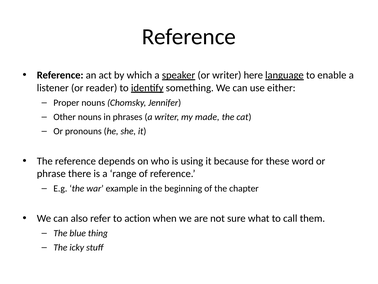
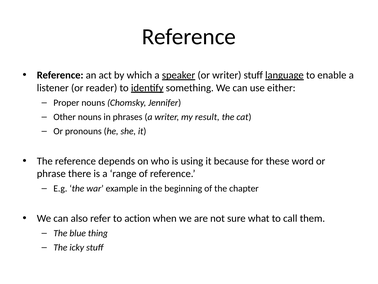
writer here: here -> stuff
made: made -> result
